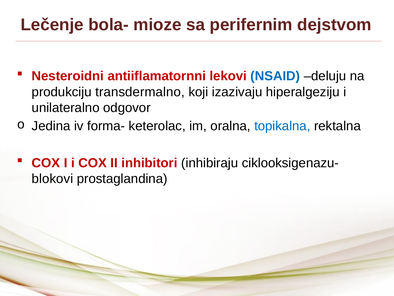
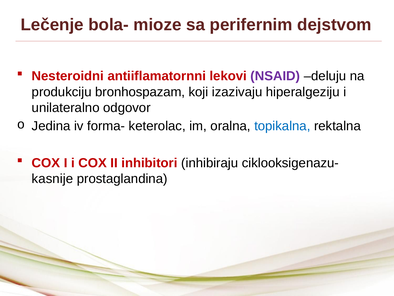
NSAID colour: blue -> purple
transdermalno: transdermalno -> bronhospazam
blokovi: blokovi -> kasnije
